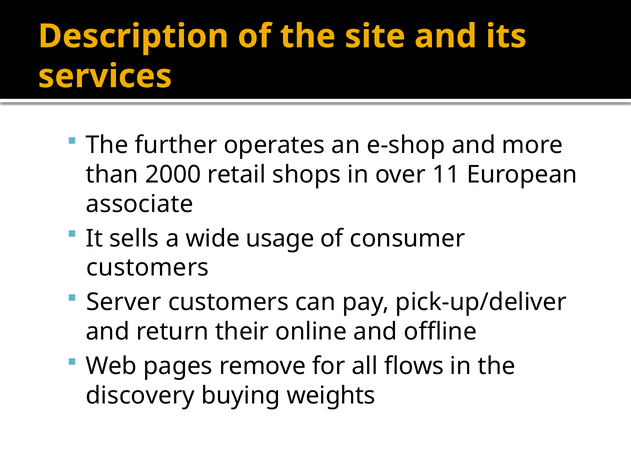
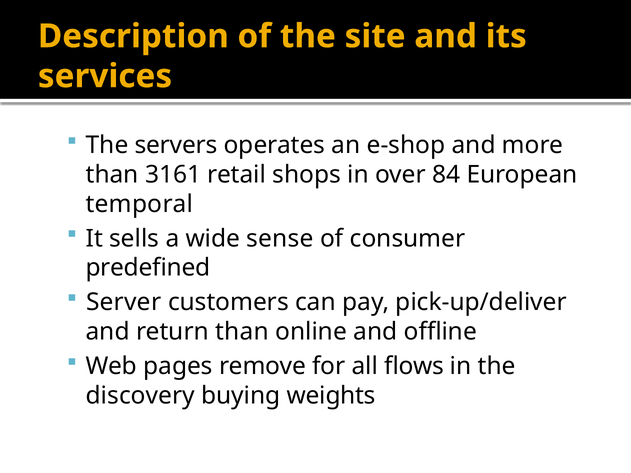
further: further -> servers
2000: 2000 -> 3161
11: 11 -> 84
associate: associate -> temporal
usage: usage -> sense
customers at (148, 268): customers -> predefined
return their: their -> than
